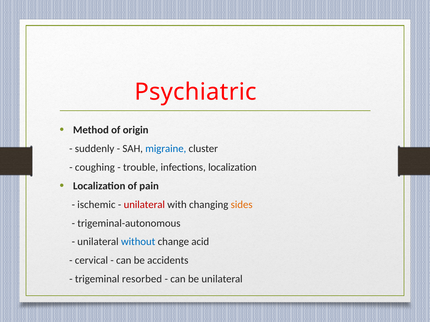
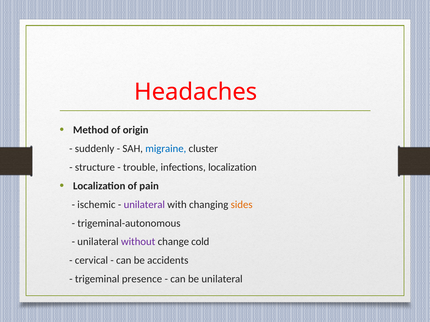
Psychiatric: Psychiatric -> Headaches
coughing: coughing -> structure
unilateral at (144, 205) colour: red -> purple
without colour: blue -> purple
acid: acid -> cold
resorbed: resorbed -> presence
